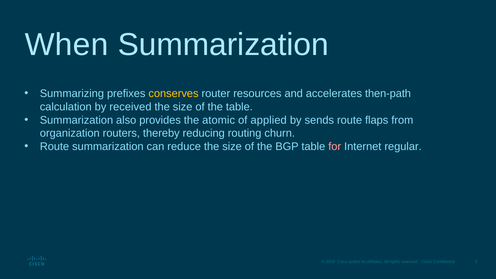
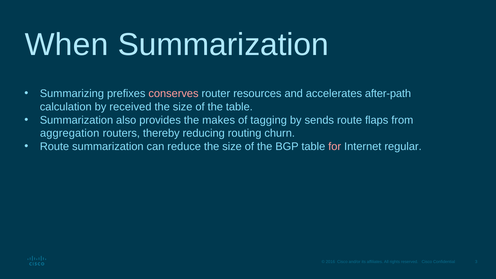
conserves colour: yellow -> pink
then-path: then-path -> after-path
atomic: atomic -> makes
applied: applied -> tagging
organization: organization -> aggregation
